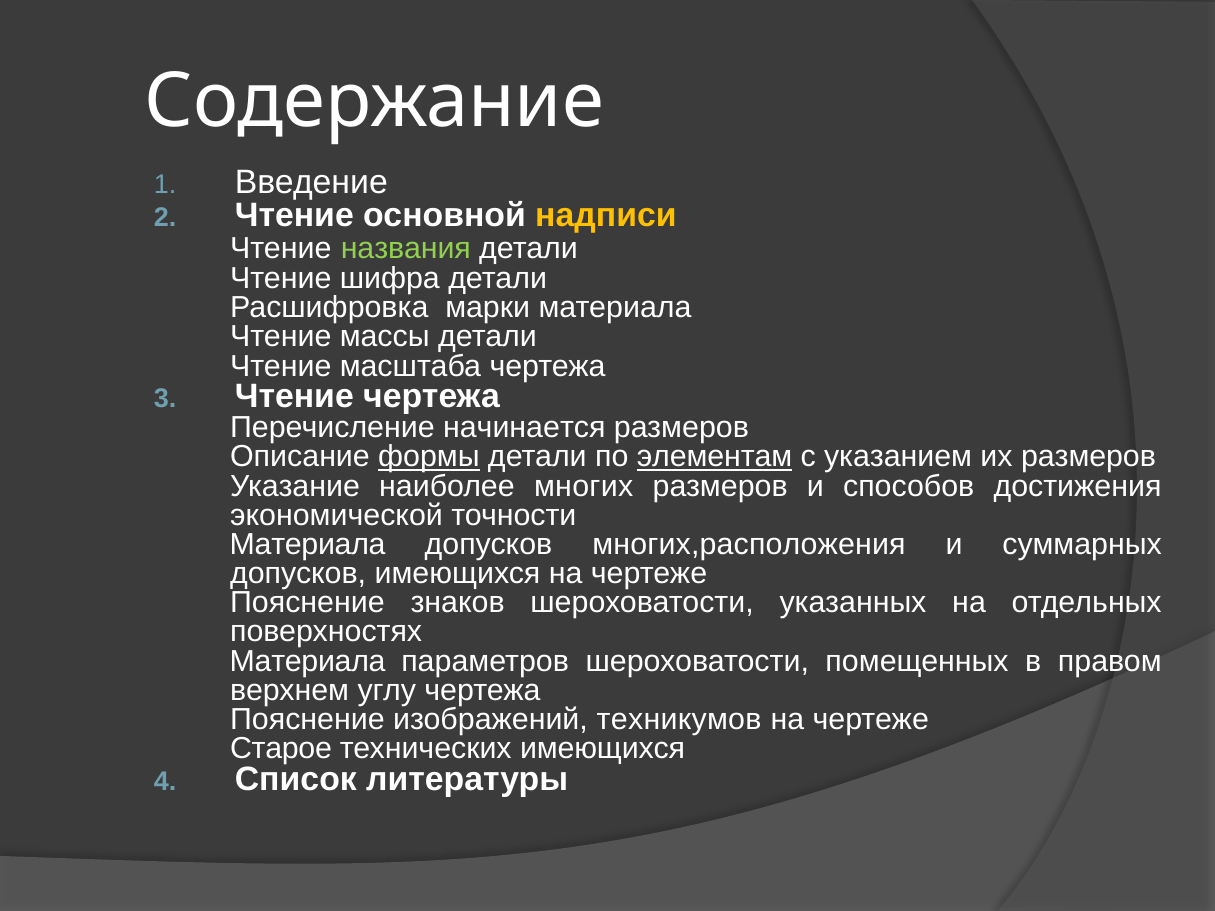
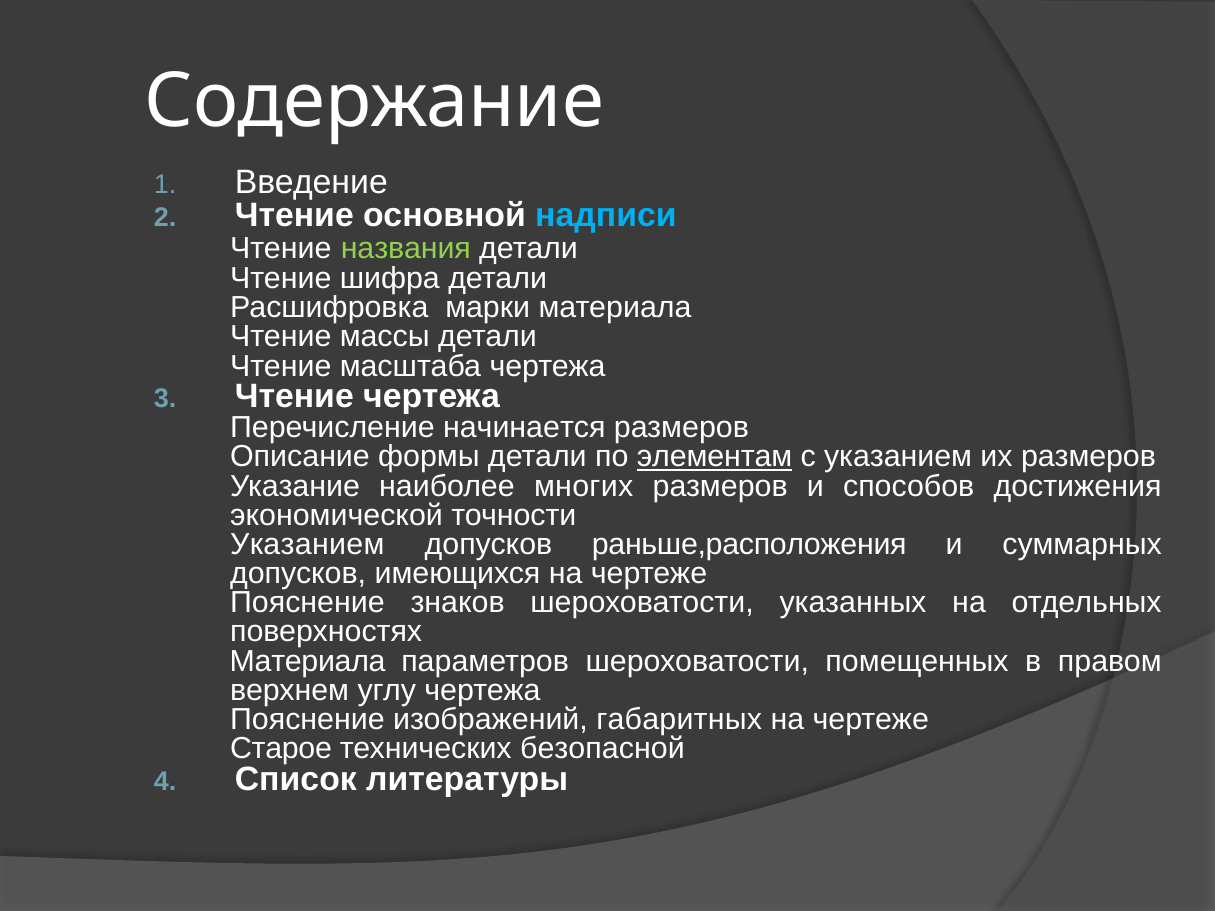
надписи colour: yellow -> light blue
формы underline: present -> none
Материала at (308, 545): Материала -> Указанием
многих,расположения: многих,расположения -> раньше,расположения
техникумов: техникумов -> габаритных
технических имеющихся: имеющихся -> безопасной
